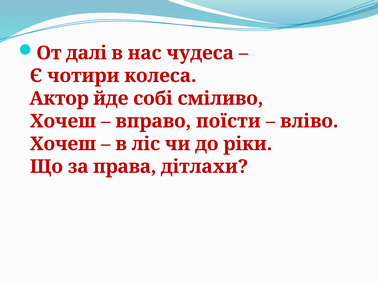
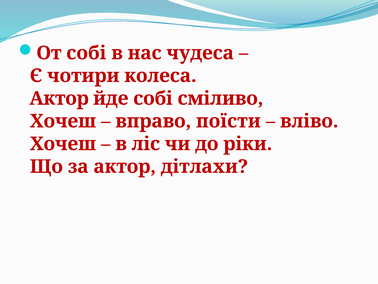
От далі: далі -> собі
за права: права -> актор
